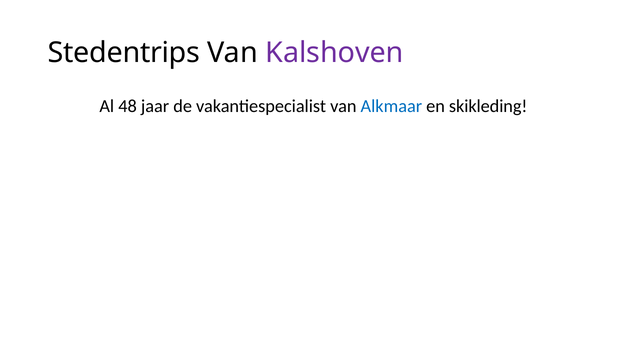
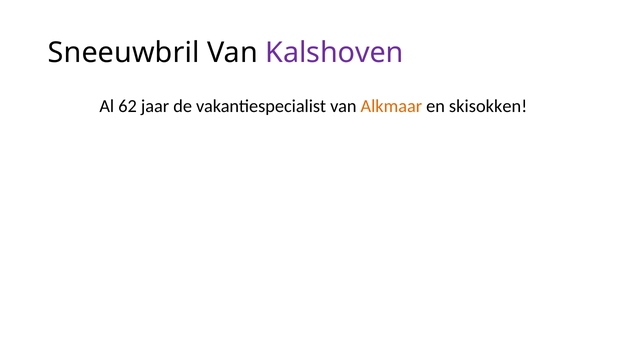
Stedentrips: Stedentrips -> Sneeuwbril
48: 48 -> 62
Alkmaar colour: blue -> orange
skikleding: skikleding -> skisokken
